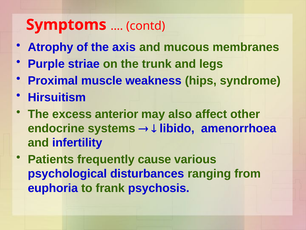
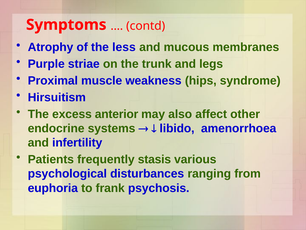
axis: axis -> less
cause: cause -> stasis
